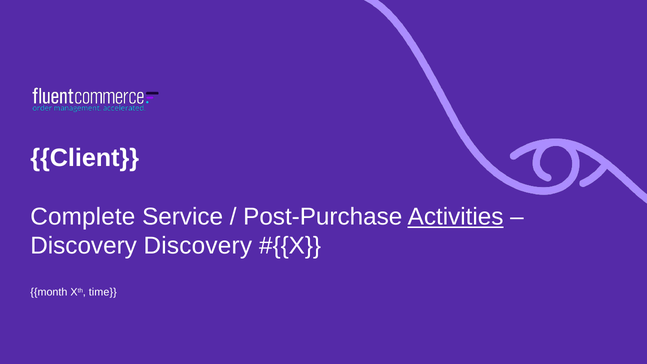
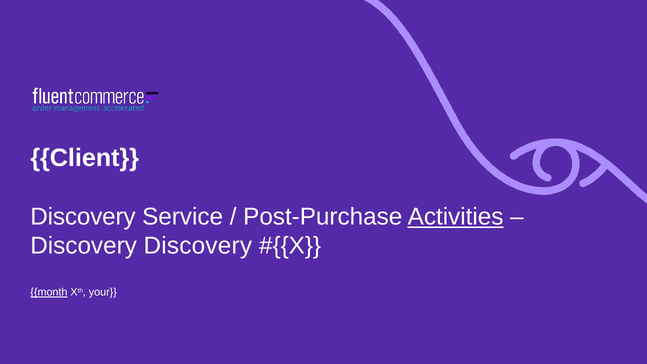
Complete at (83, 217): Complete -> Discovery
month underline: none -> present
time: time -> your
